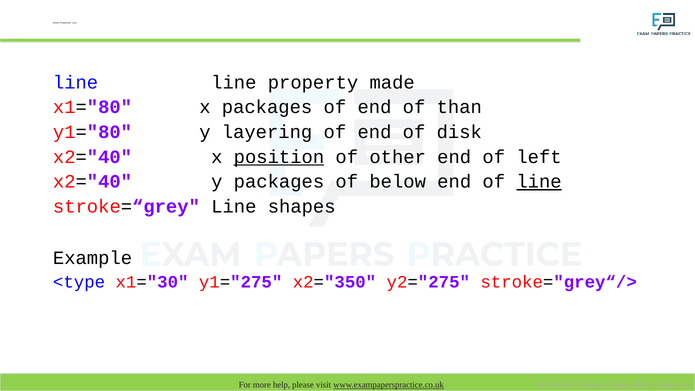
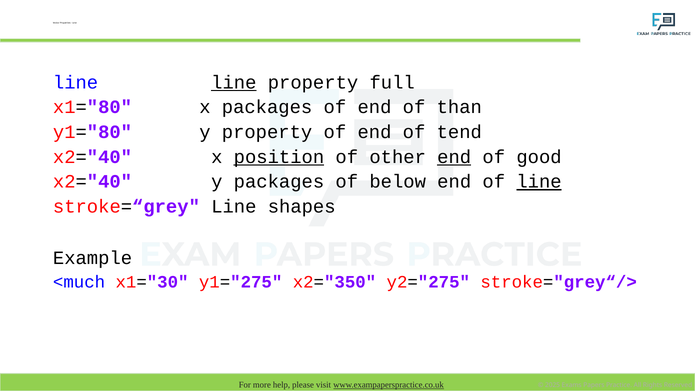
line at (234, 82) underline: none -> present
made: made -> full
y layering: layering -> property
disk: disk -> tend
end at (454, 157) underline: none -> present
left: left -> good
<type: <type -> <much
